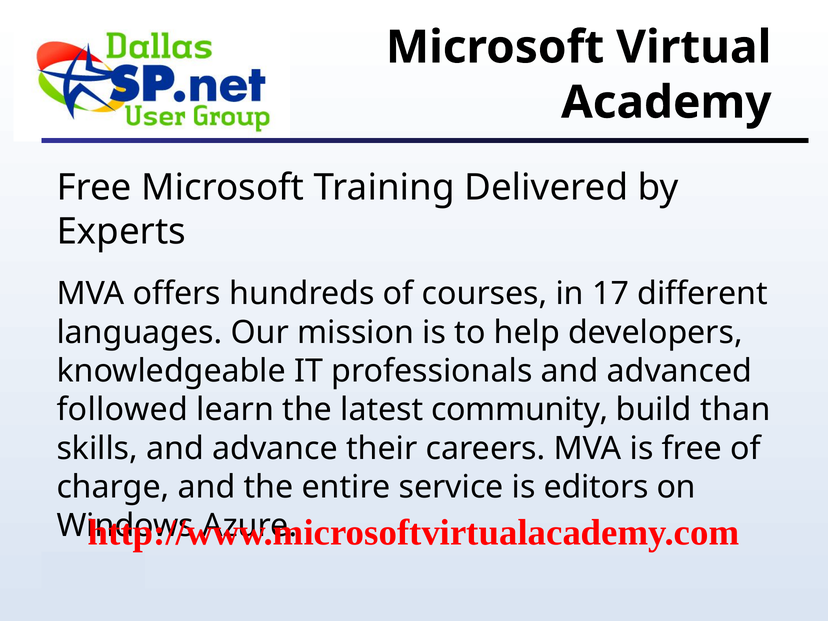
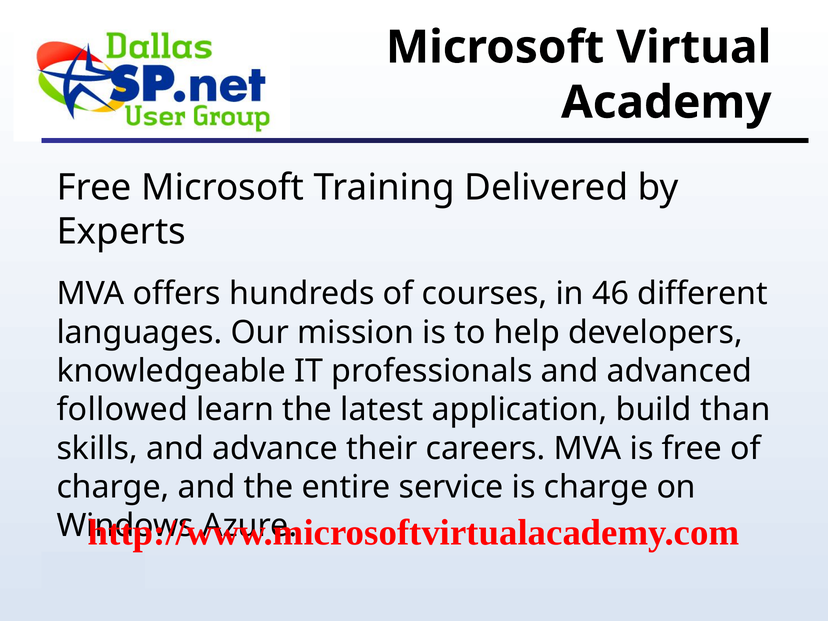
17: 17 -> 46
community: community -> application
is editors: editors -> charge
